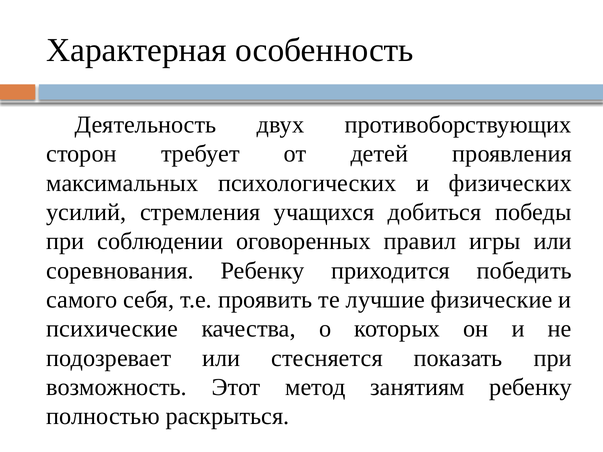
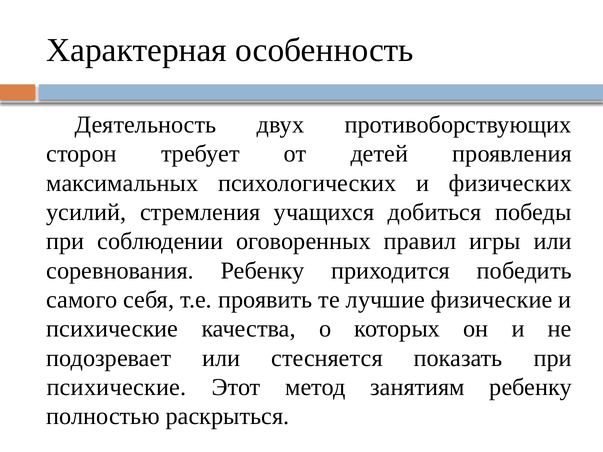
возможность at (117, 387): возможность -> психические
